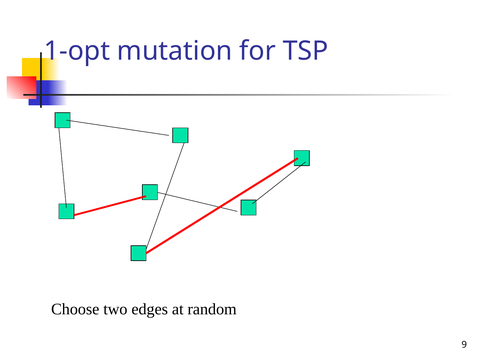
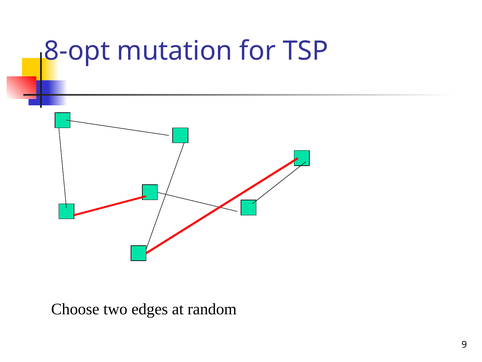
1-opt: 1-opt -> 8-opt
